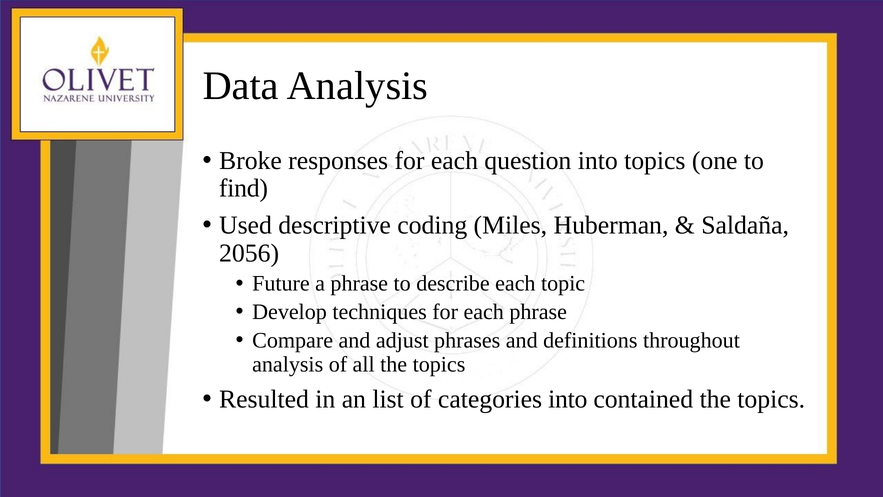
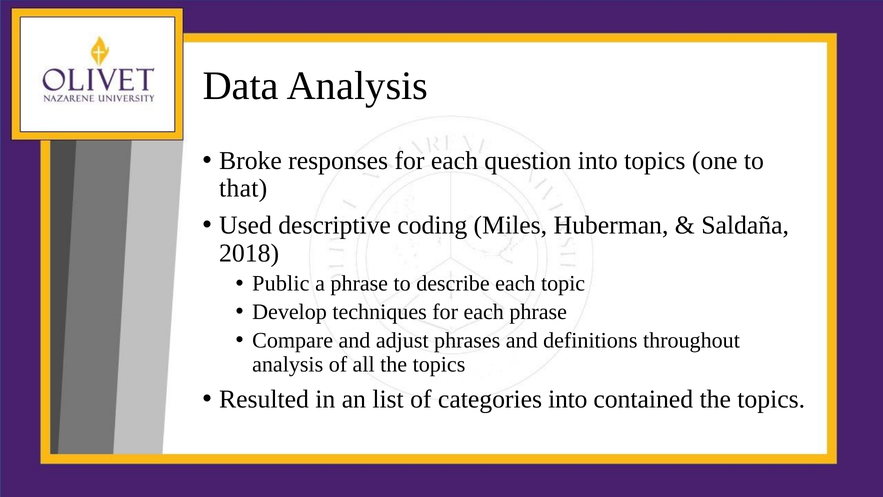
find: find -> that
2056: 2056 -> 2018
Future: Future -> Public
